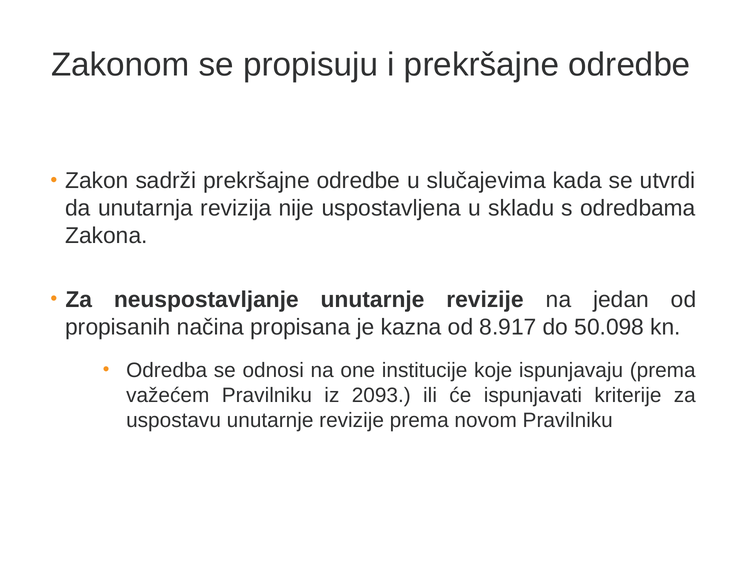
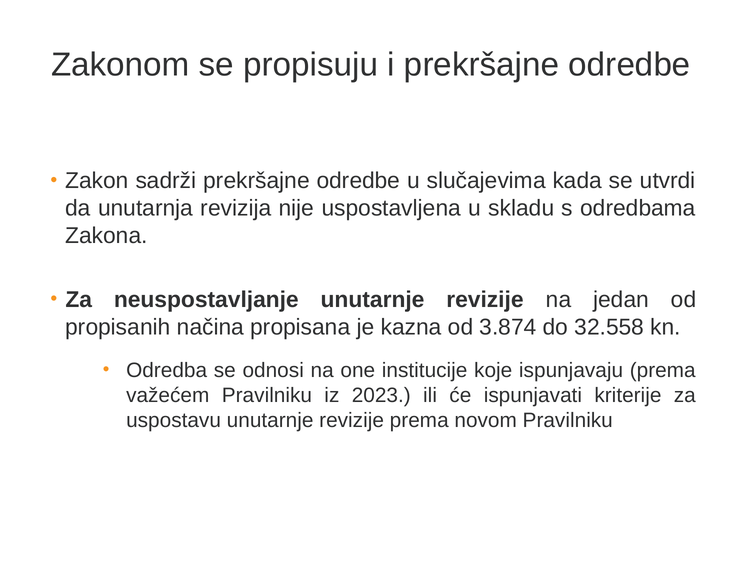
8.917: 8.917 -> 3.874
50.098: 50.098 -> 32.558
2093: 2093 -> 2023
